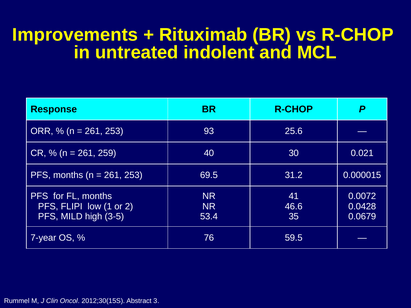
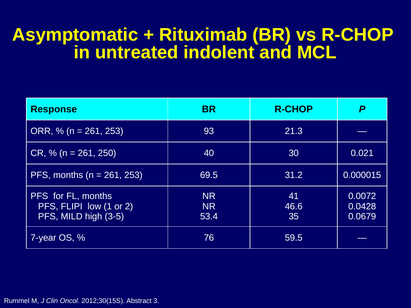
Improvements: Improvements -> Asymptomatic
25.6: 25.6 -> 21.3
259: 259 -> 250
